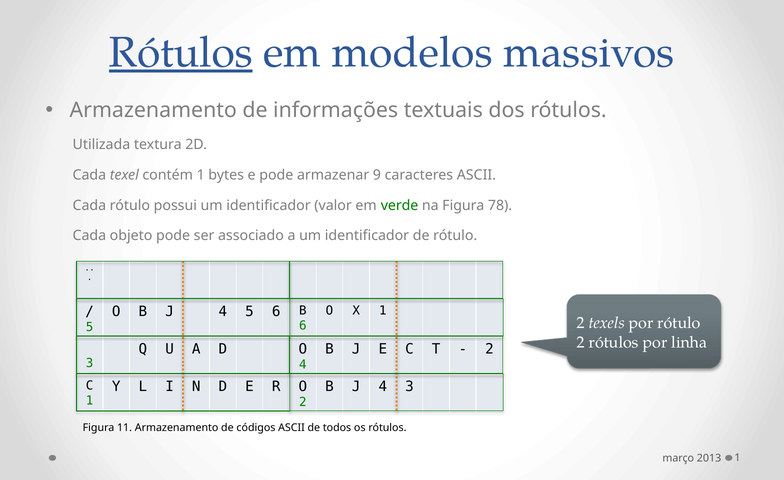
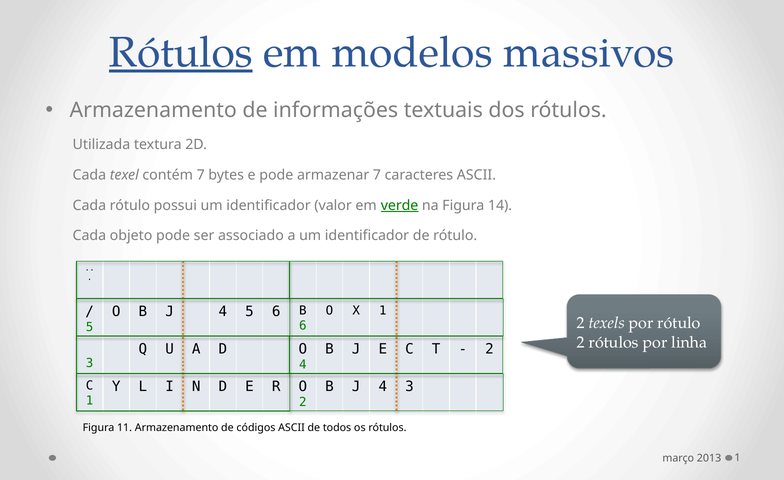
contém 1: 1 -> 7
armazenar 9: 9 -> 7
verde underline: none -> present
78: 78 -> 14
